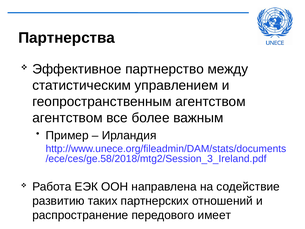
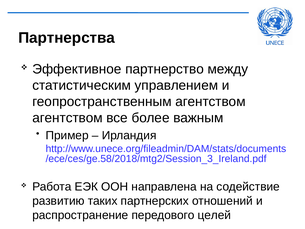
имеет: имеет -> целей
